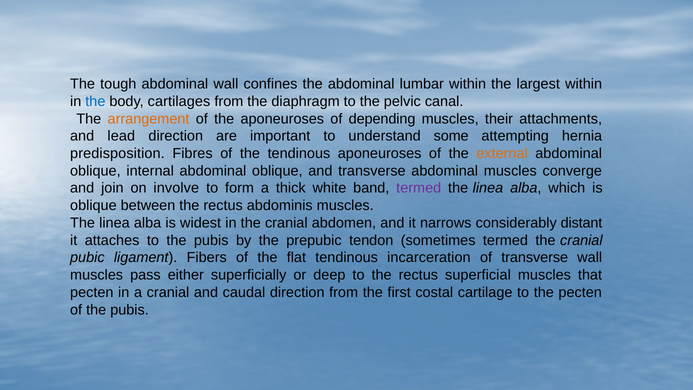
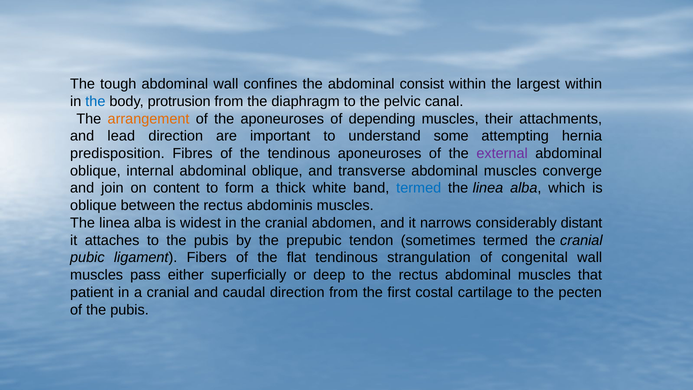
lumbar: lumbar -> consist
cartilages: cartilages -> protrusion
external colour: orange -> purple
involve: involve -> content
termed at (419, 188) colour: purple -> blue
incarceration: incarceration -> strangulation
of transverse: transverse -> congenital
rectus superficial: superficial -> abdominal
pecten at (92, 292): pecten -> patient
